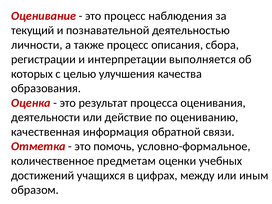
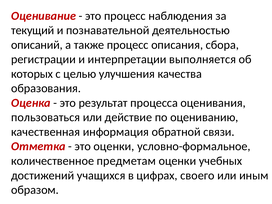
личности: личности -> описаний
деятельности: деятельности -> пользоваться
это помочь: помочь -> оценки
между: между -> своего
